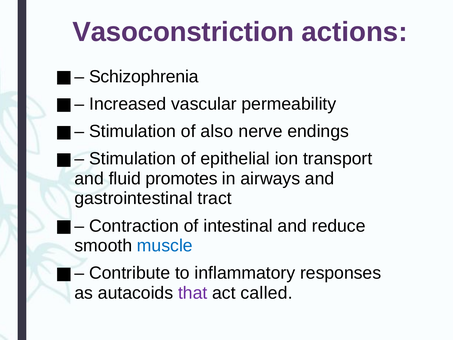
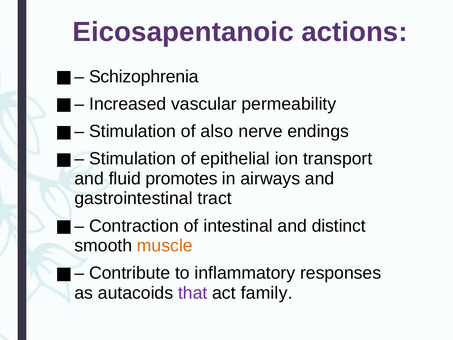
Vasoconstriction: Vasoconstriction -> Eicosapentanoic
reduce: reduce -> distinct
muscle colour: blue -> orange
called: called -> family
